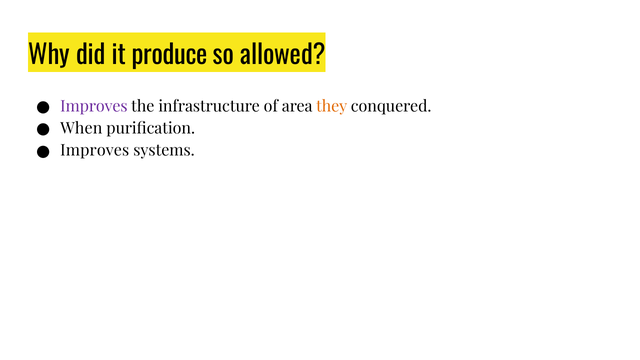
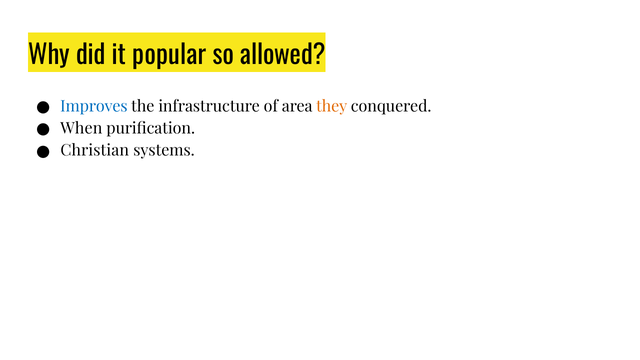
produce: produce -> popular
Improves at (94, 106) colour: purple -> blue
Improves at (95, 151): Improves -> Christian
